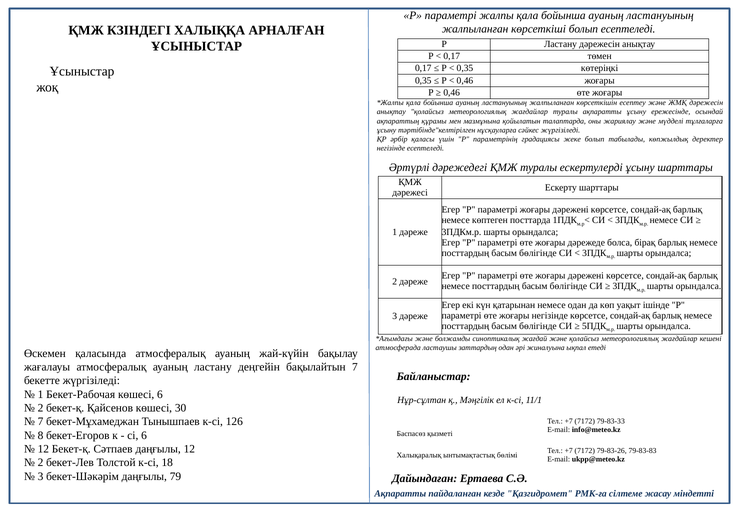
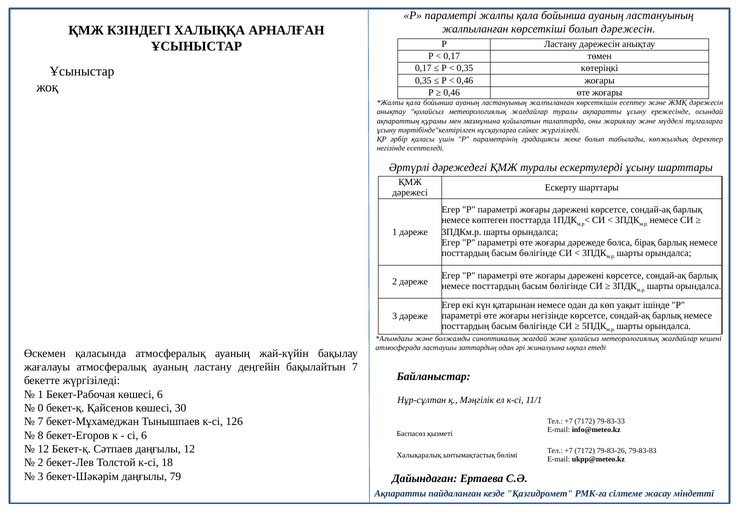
болып есептеледі: есептеледі -> дәрежесін
2 at (41, 408): 2 -> 0
